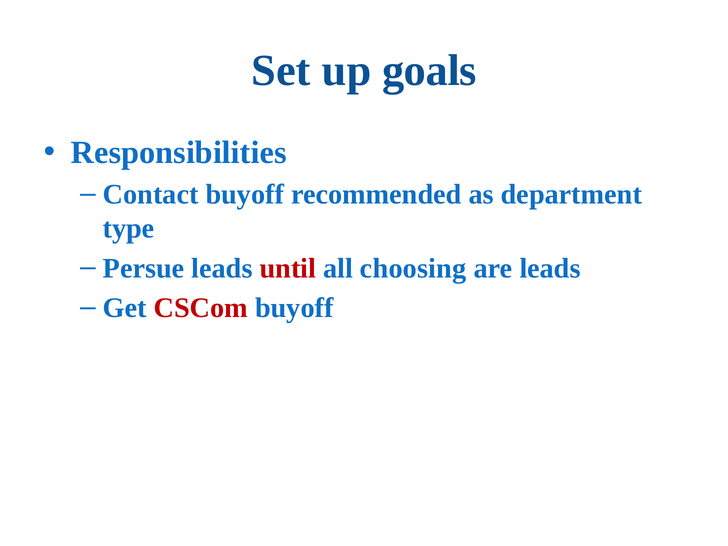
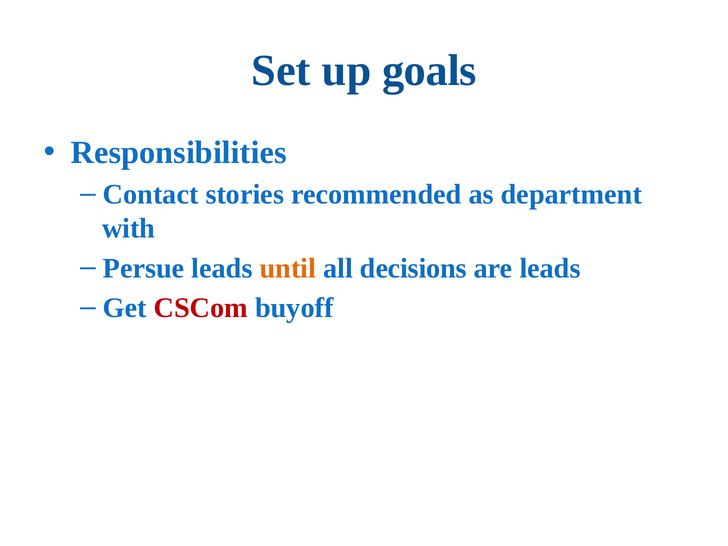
Contact buyoff: buyoff -> stories
type: type -> with
until colour: red -> orange
choosing: choosing -> decisions
